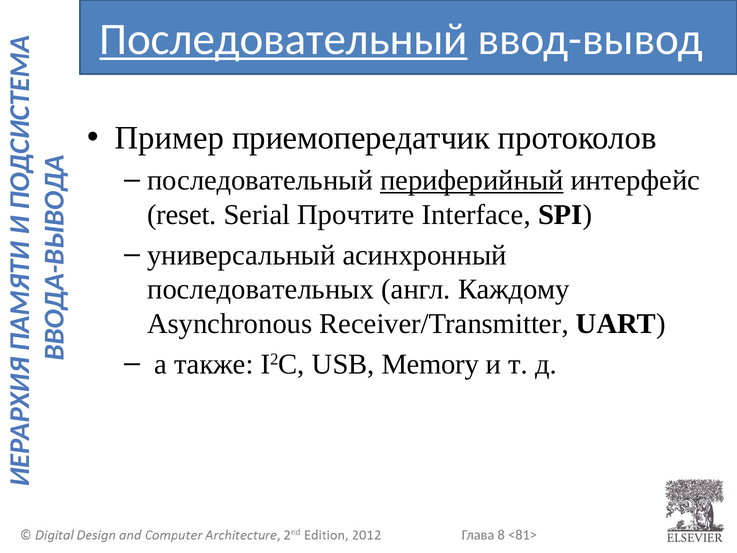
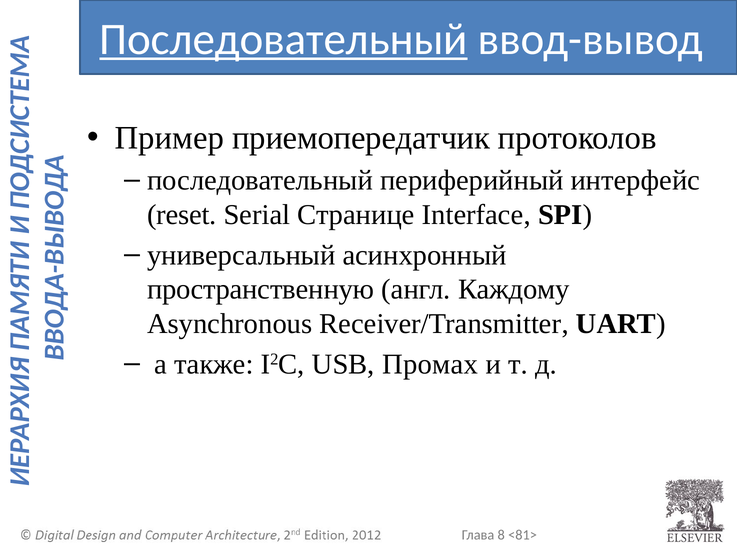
периферийный underline: present -> none
Прочтите: Прочтите -> Странице
последовательных: последовательных -> пространственную
Memory: Memory -> Промах
